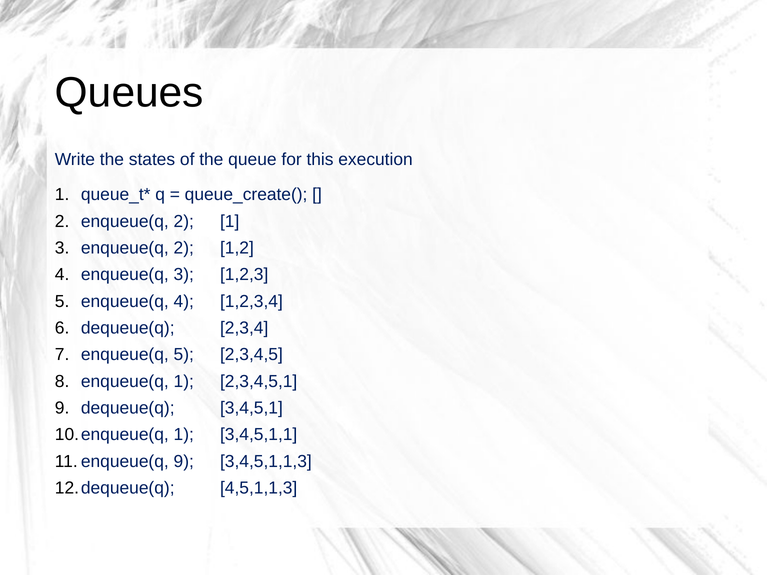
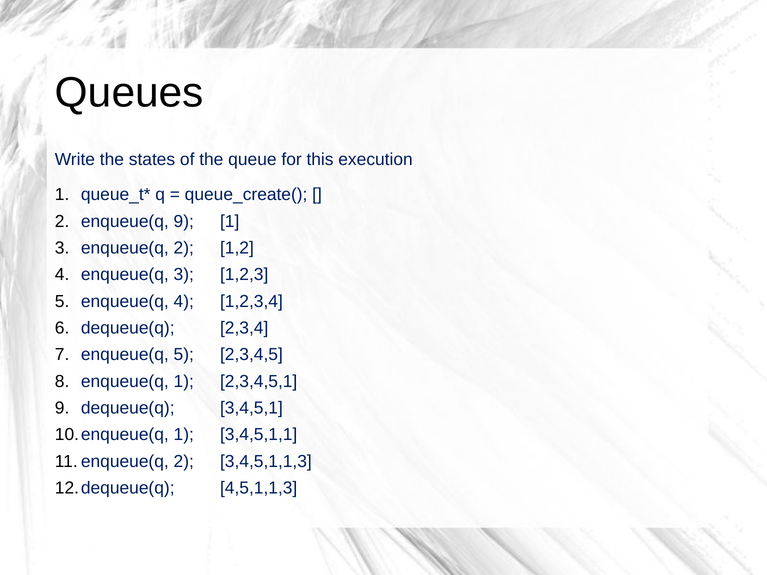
2 enqueue(q 2: 2 -> 9
9 at (184, 462): 9 -> 2
